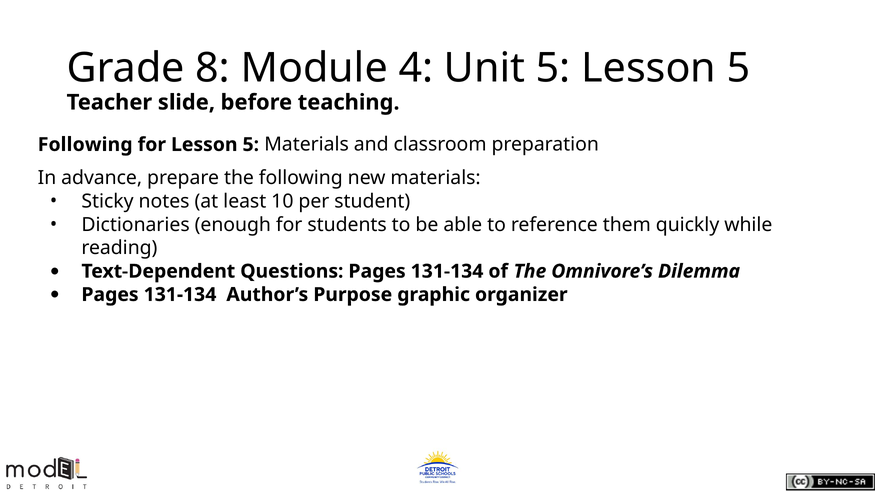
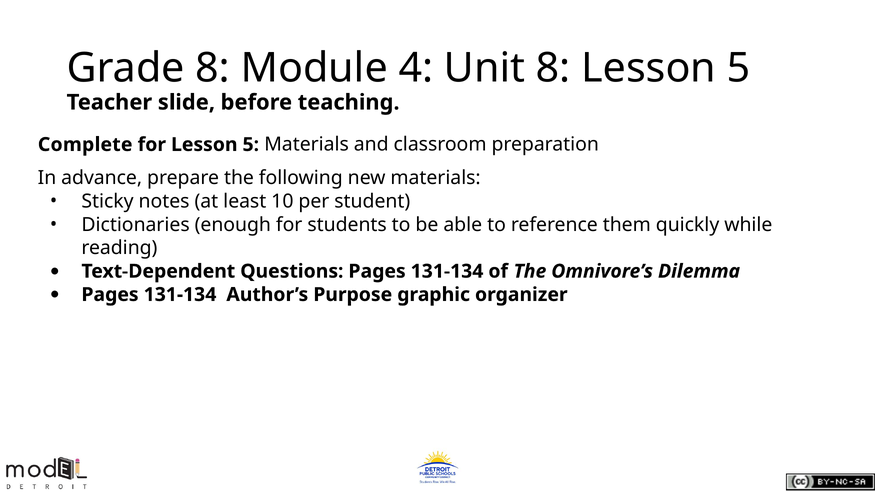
Unit 5: 5 -> 8
Following at (85, 145): Following -> Complete
